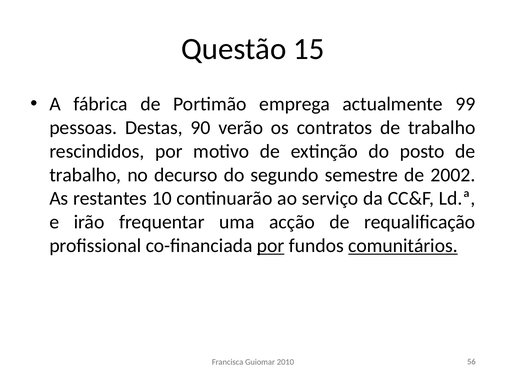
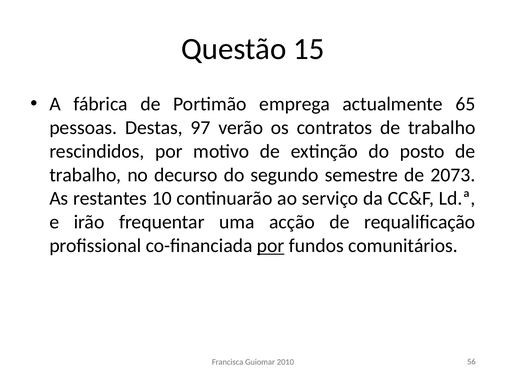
99: 99 -> 65
90: 90 -> 97
2002: 2002 -> 2073
comunitários underline: present -> none
